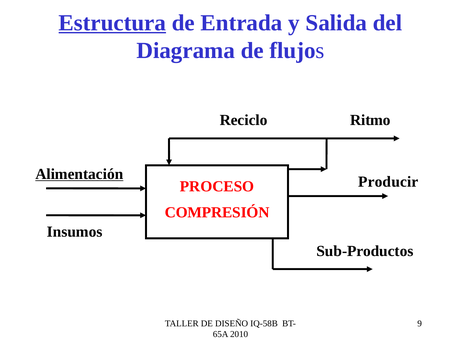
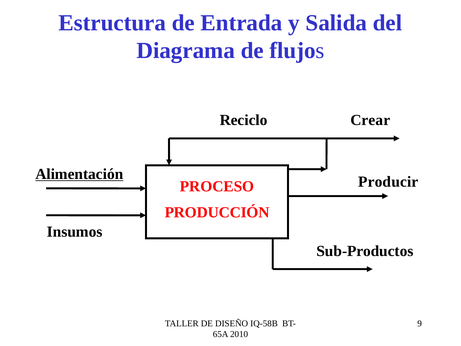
Estructura underline: present -> none
Ritmo: Ritmo -> Crear
COMPRESIÓN: COMPRESIÓN -> PRODUCCIÓN
